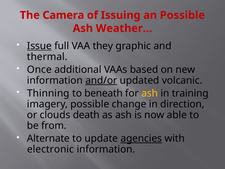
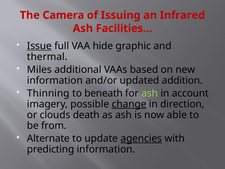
an Possible: Possible -> Infrared
Weather…: Weather… -> Facilities…
they: they -> hide
Once: Once -> Miles
and/or underline: present -> none
volcanic: volcanic -> addition
ash at (150, 93) colour: yellow -> light green
training: training -> account
change underline: none -> present
electronic: electronic -> predicting
